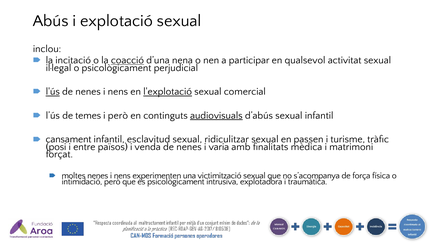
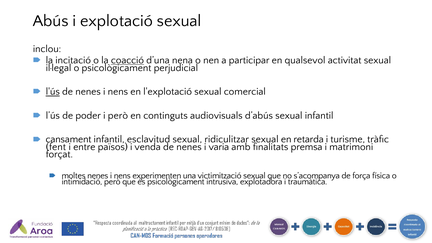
l'explotació underline: present -> none
temes: temes -> poder
audiovisuals underline: present -> none
passen: passen -> retarda
posi: posi -> fent
mèdica: mèdica -> premsa
